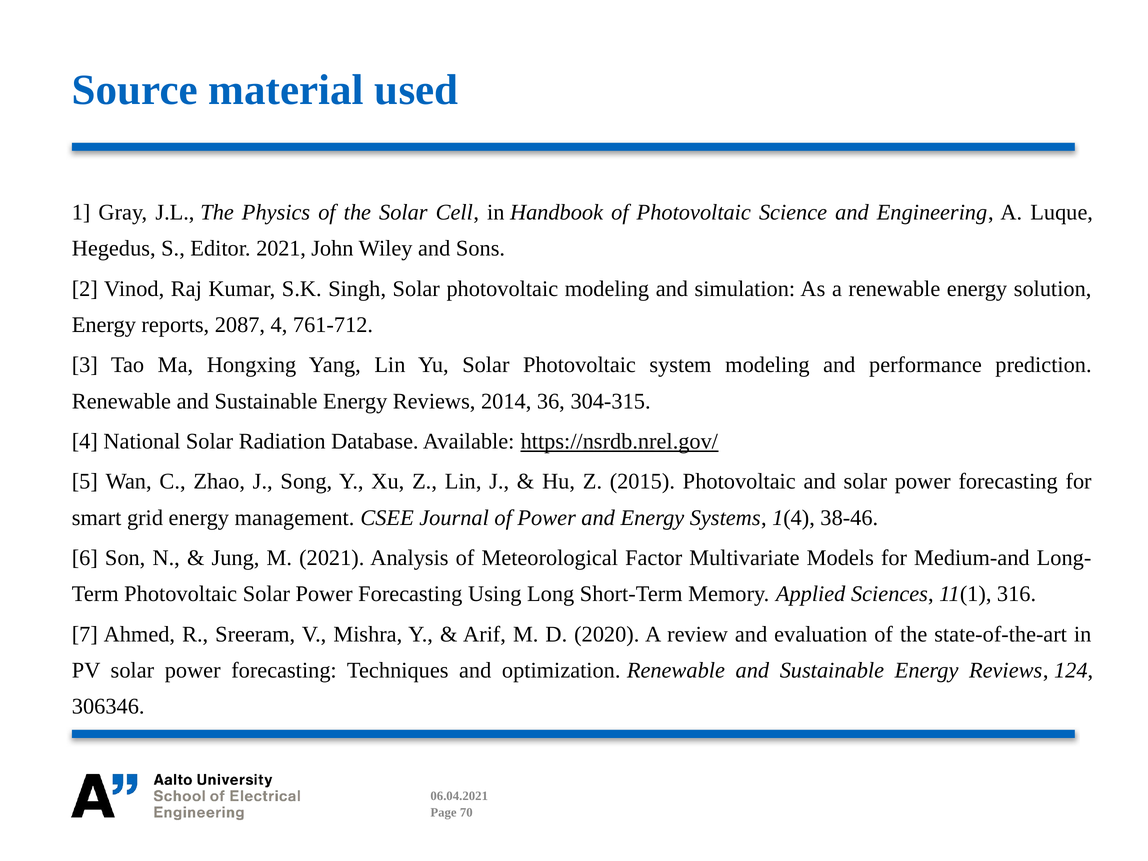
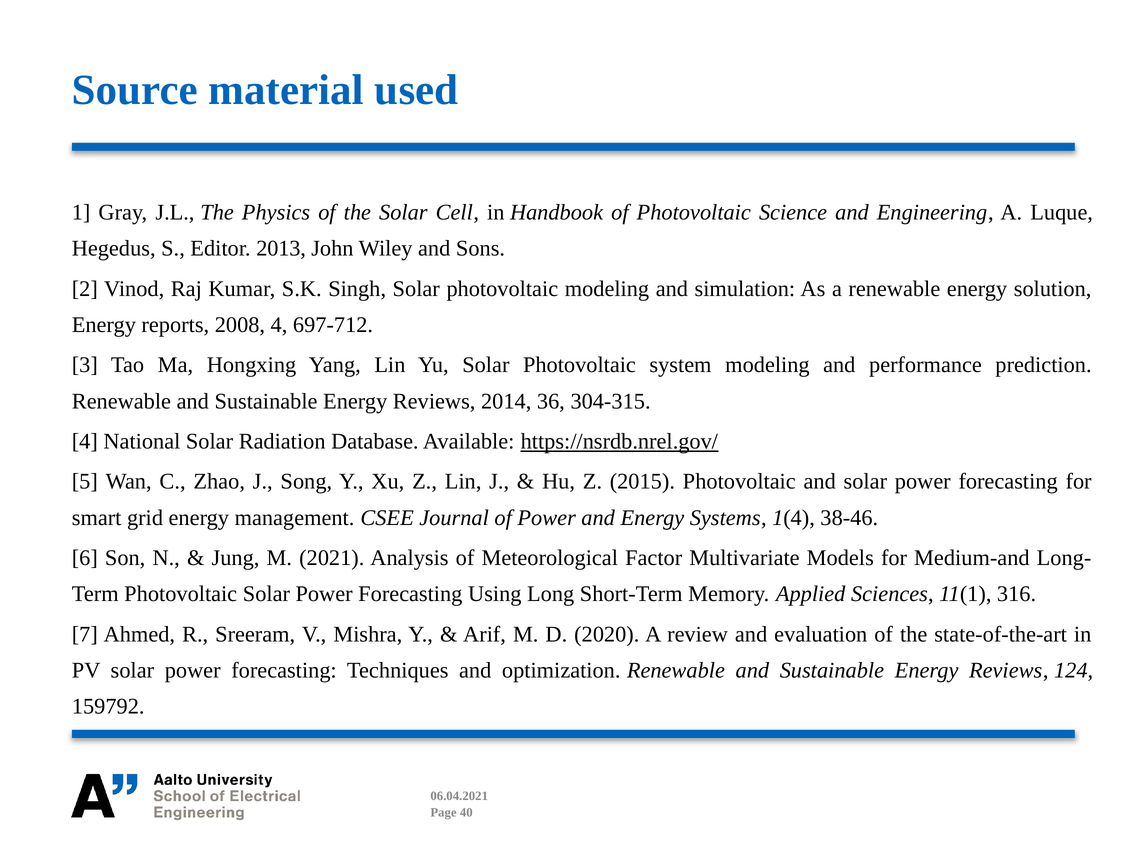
Editor 2021: 2021 -> 2013
2087: 2087 -> 2008
761-712: 761-712 -> 697-712
306346: 306346 -> 159792
70: 70 -> 40
